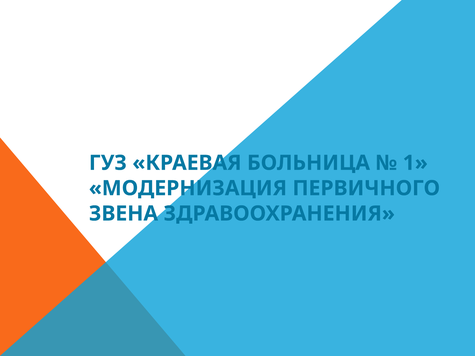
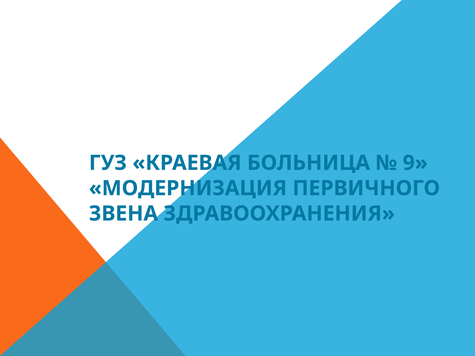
1: 1 -> 9
